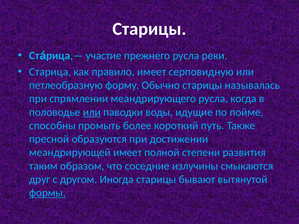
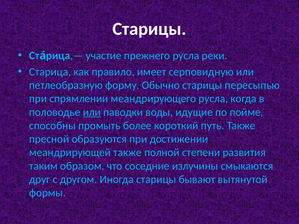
называлась: называлась -> пересыпью
меандрирующей имеет: имеет -> также
формы underline: present -> none
